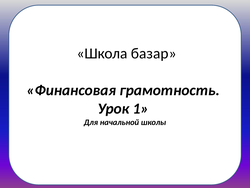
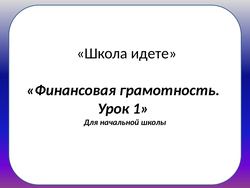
базар: базар -> идете
